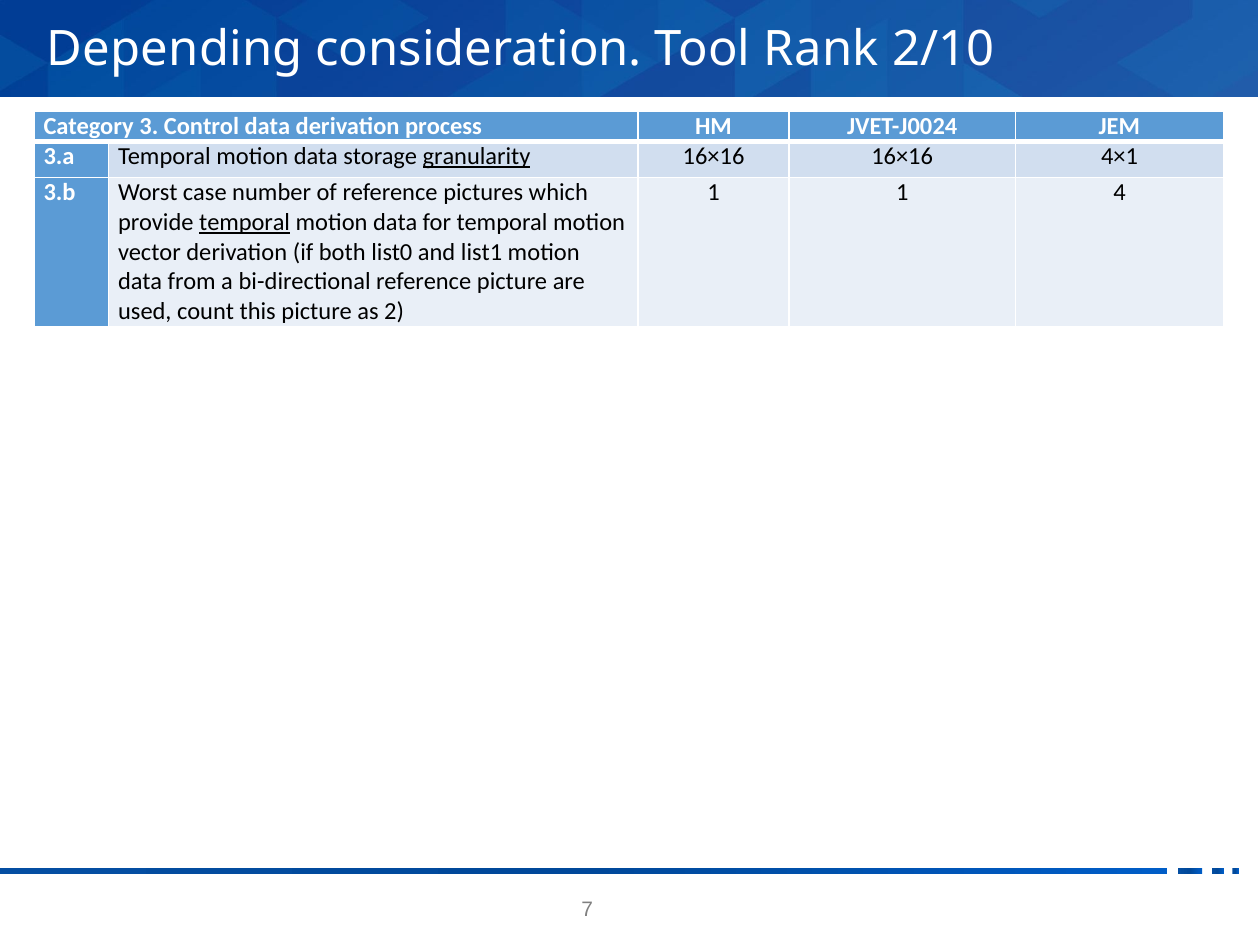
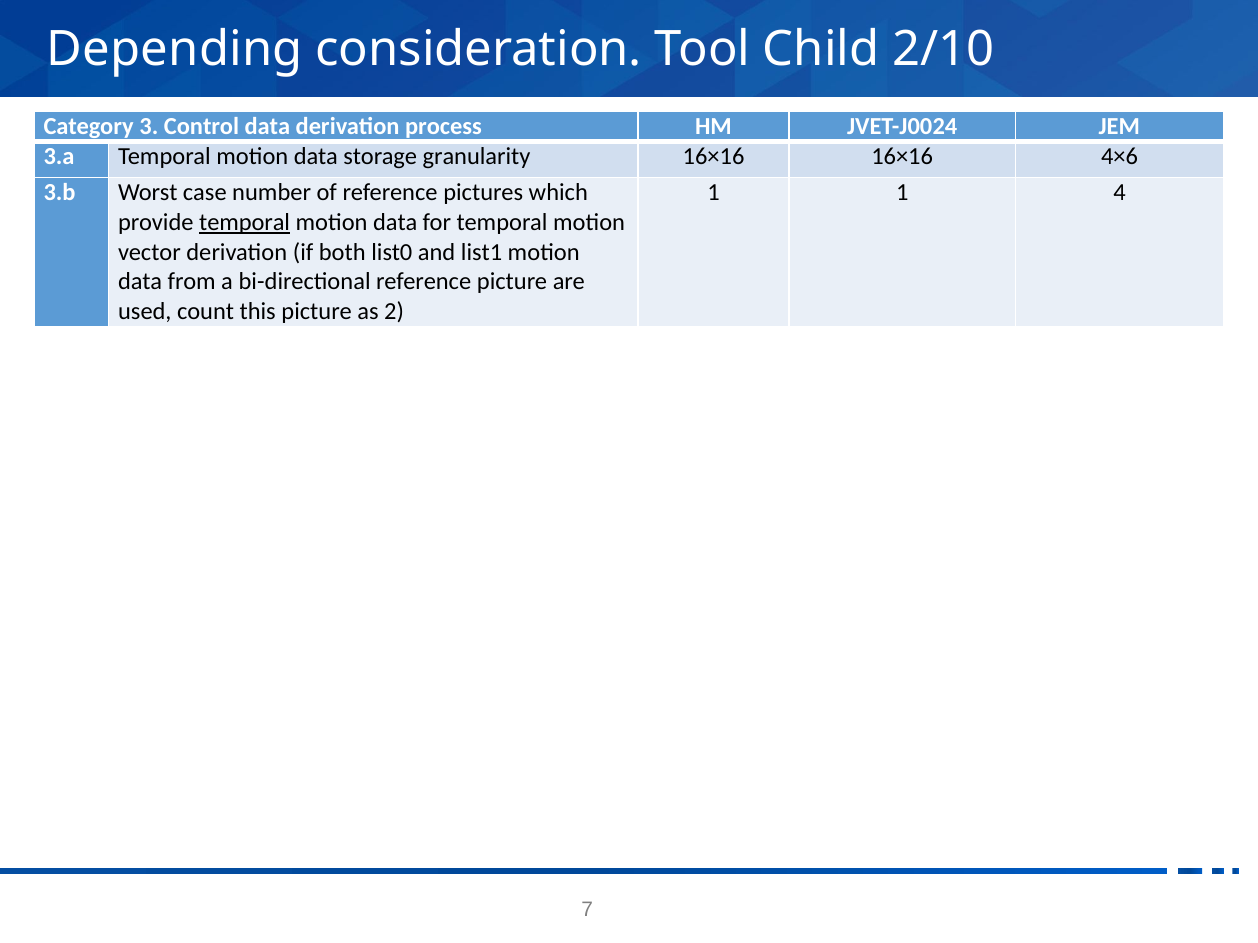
Rank: Rank -> Child
granularity underline: present -> none
4×1: 4×1 -> 4×6
